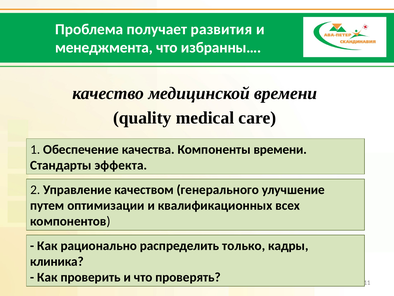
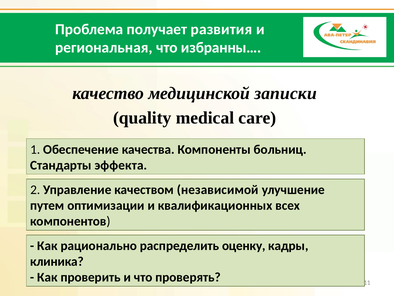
менеджмента: менеджмента -> региональная
медицинской времени: времени -> записки
Компоненты времени: времени -> больниц
генерального: генерального -> независимой
только: только -> оценку
